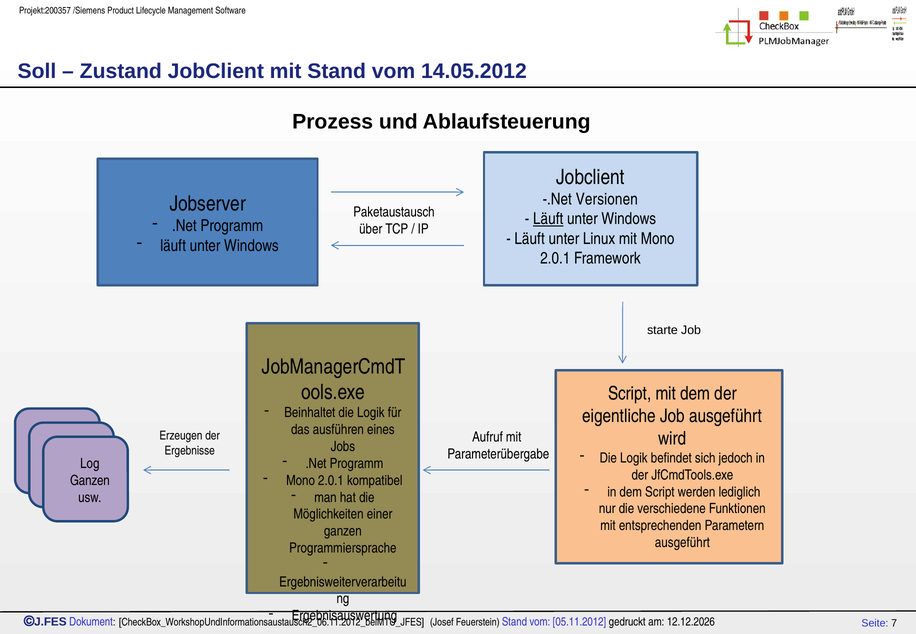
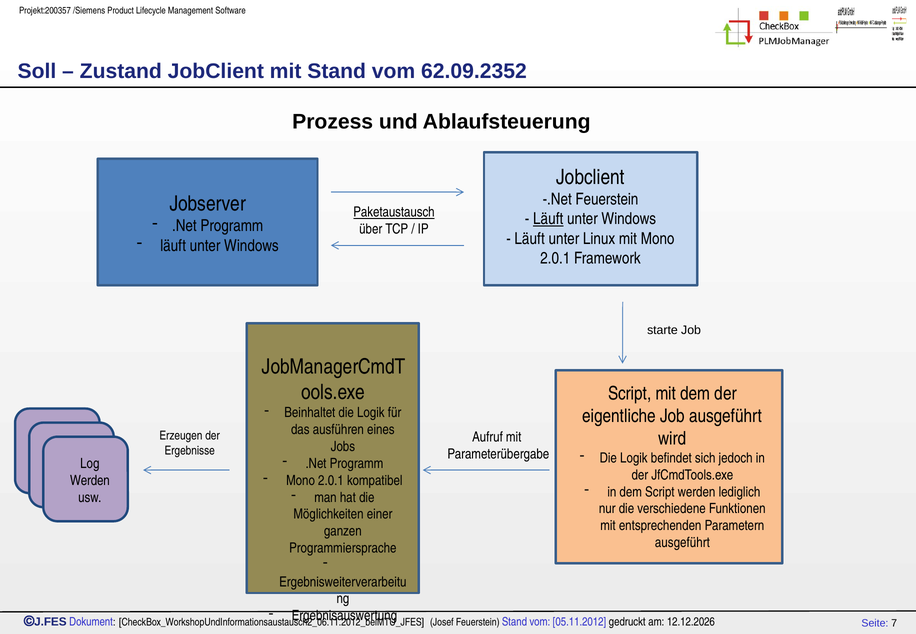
14.05.2012: 14.05.2012 -> 62.09.2352
-.Net Versionen: Versionen -> Feuerstein
Paketaustausch underline: none -> present
Ganzen at (90, 481): Ganzen -> Werden
